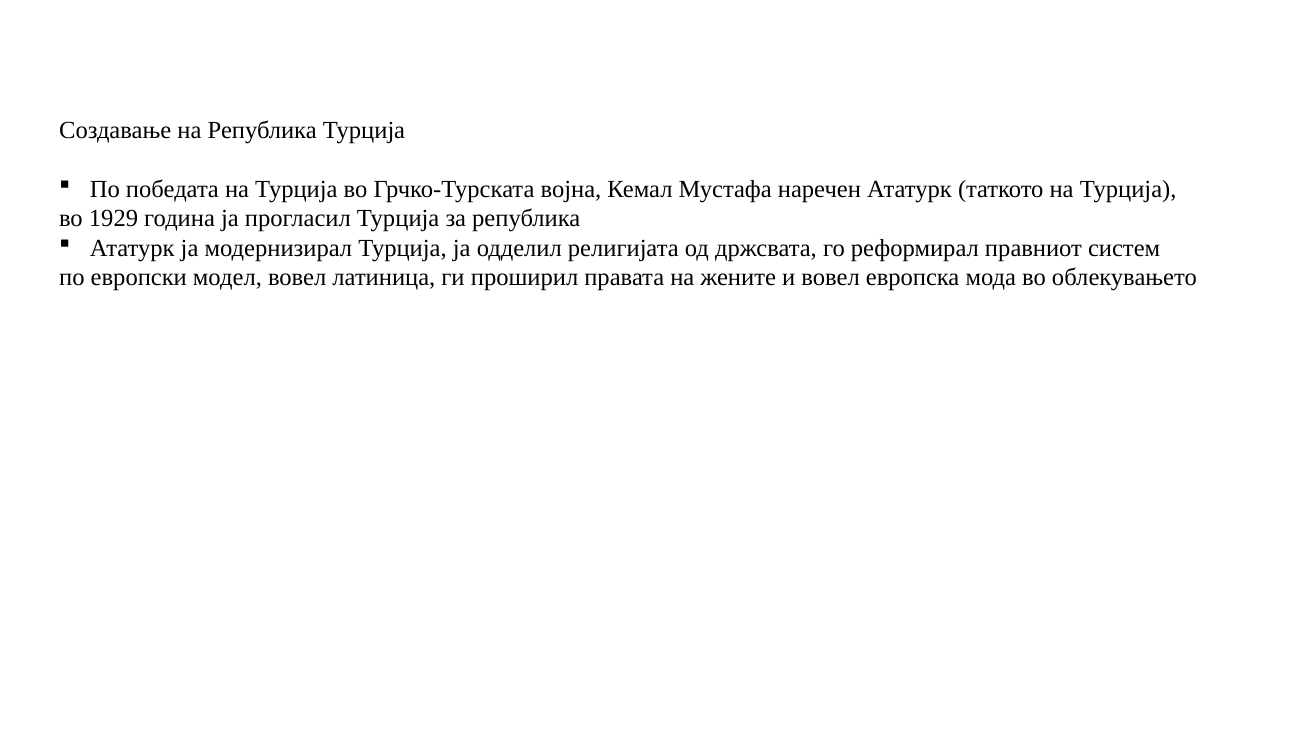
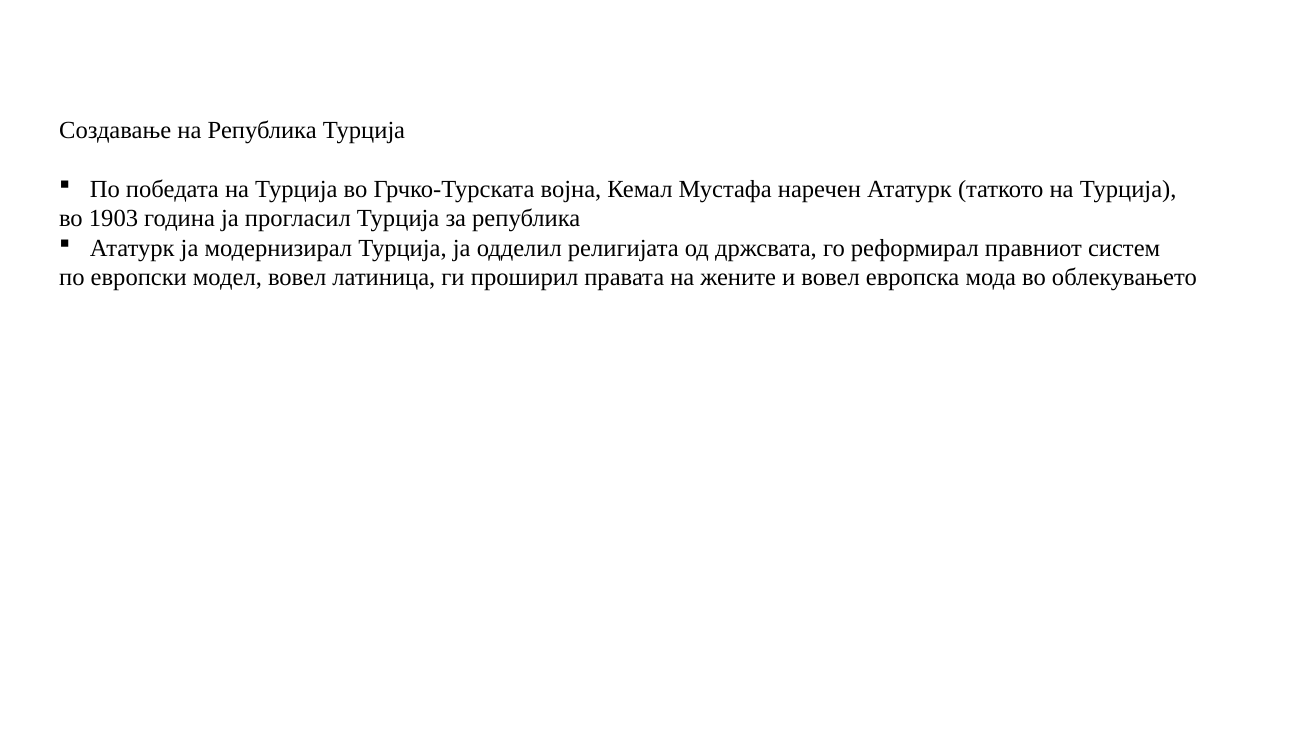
1929: 1929 -> 1903
